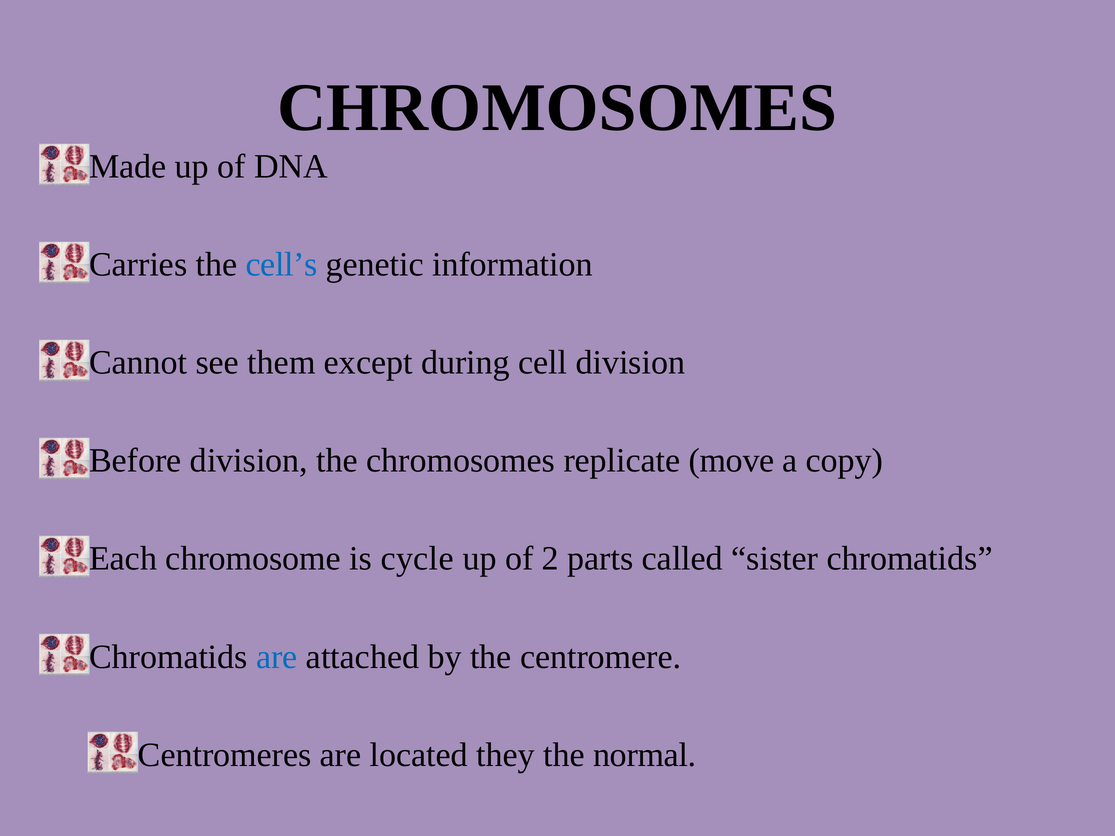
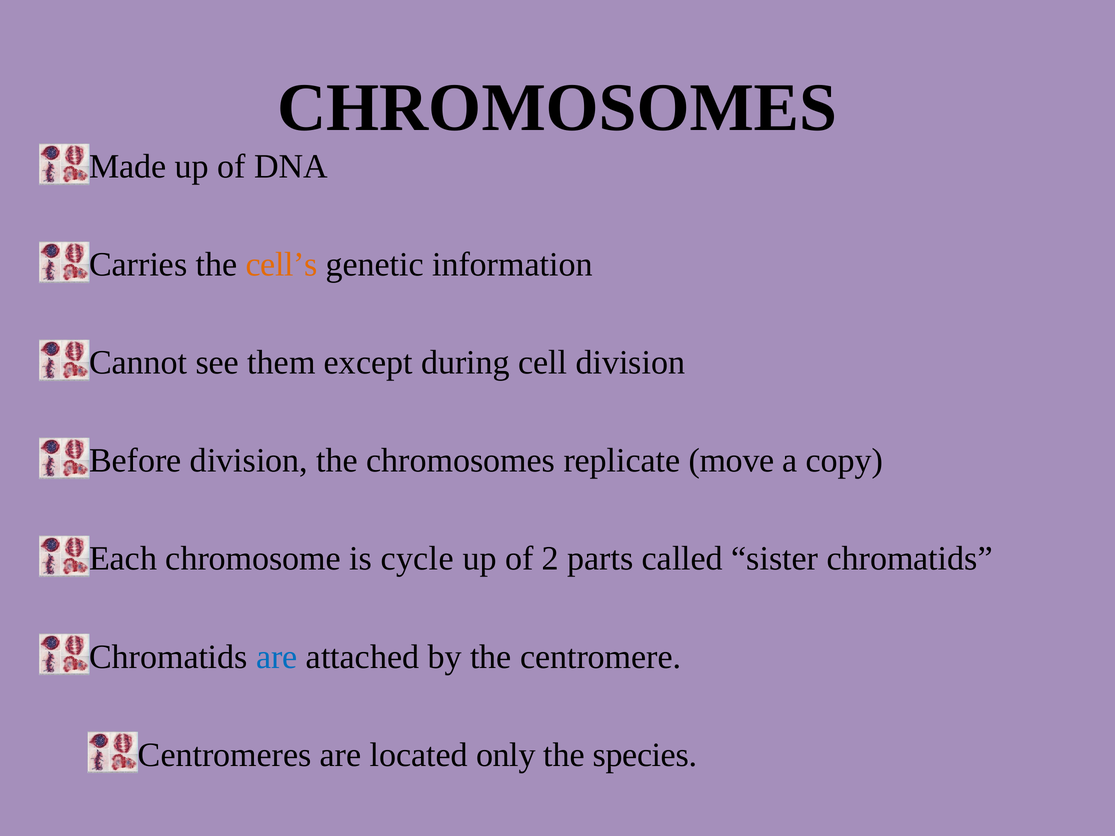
cell’s colour: blue -> orange
they: they -> only
normal: normal -> species
